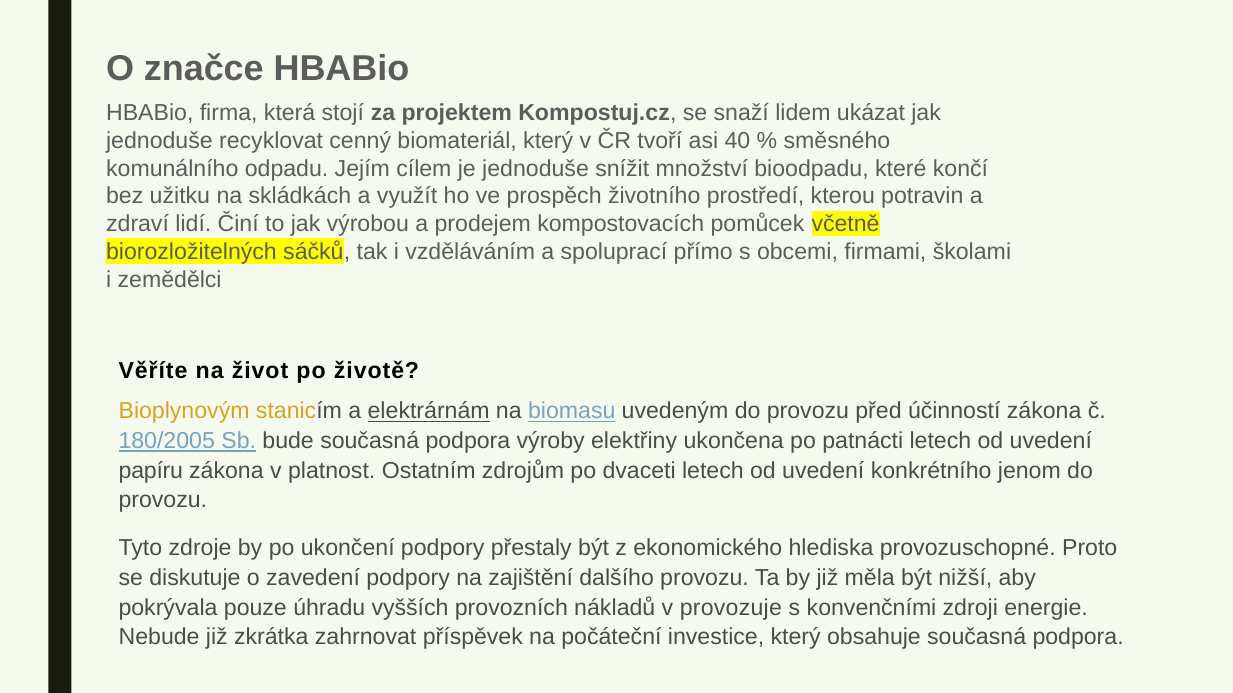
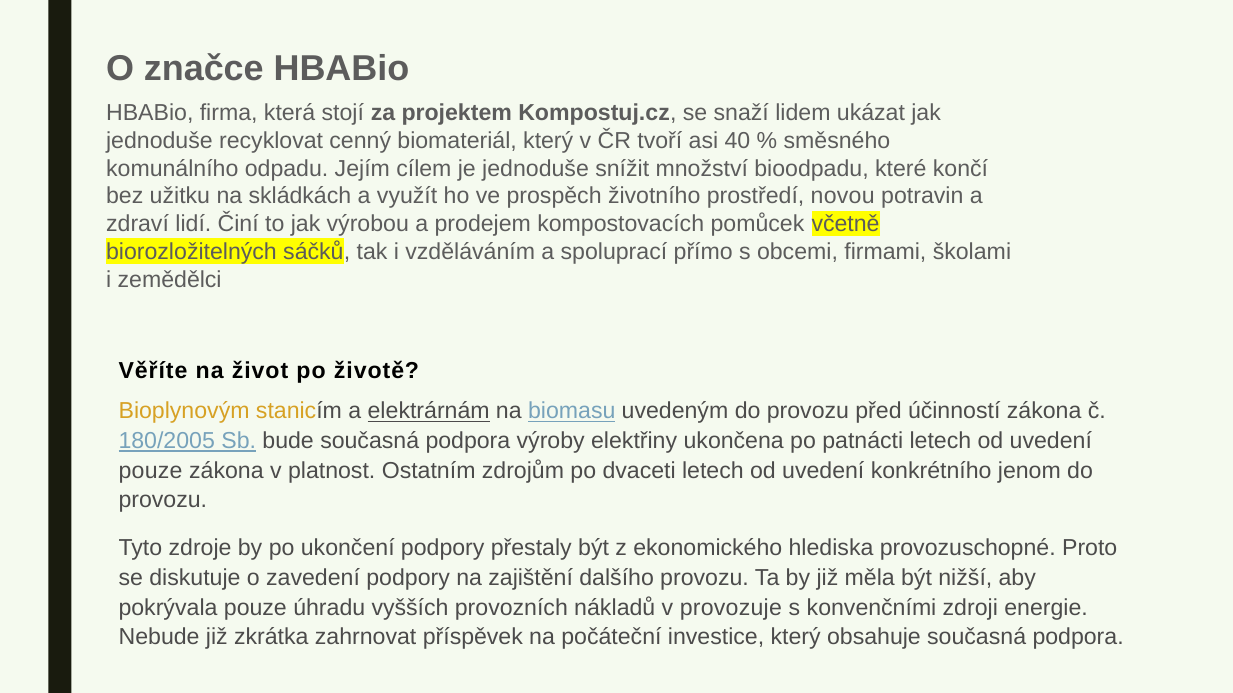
kterou: kterou -> novou
papíru at (151, 471): papíru -> pouze
